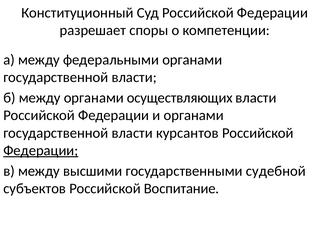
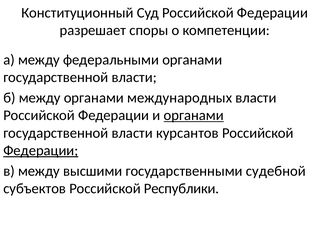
осуществляющих: осуществляющих -> международных
органами at (194, 115) underline: none -> present
Воспитание: Воспитание -> Республики
